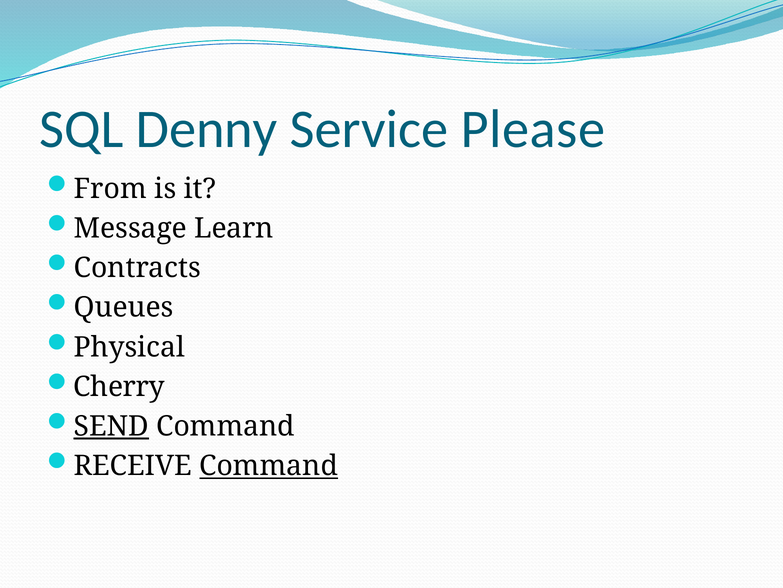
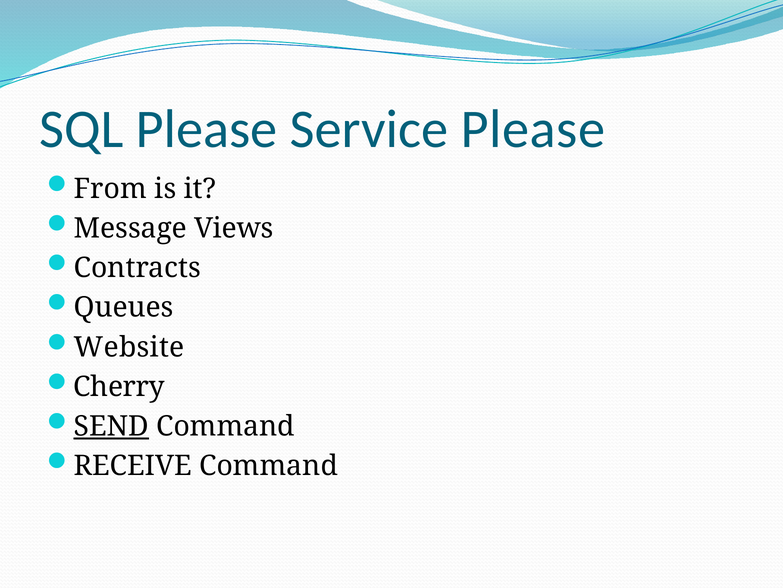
SQL Denny: Denny -> Please
Learn: Learn -> Views
Physical: Physical -> Website
Command at (269, 465) underline: present -> none
